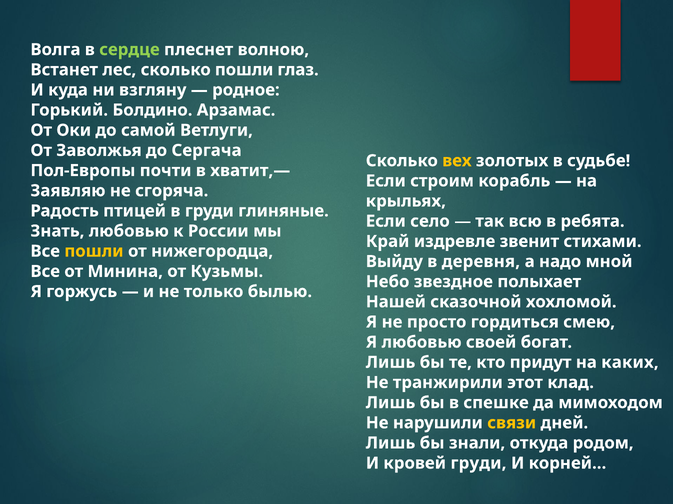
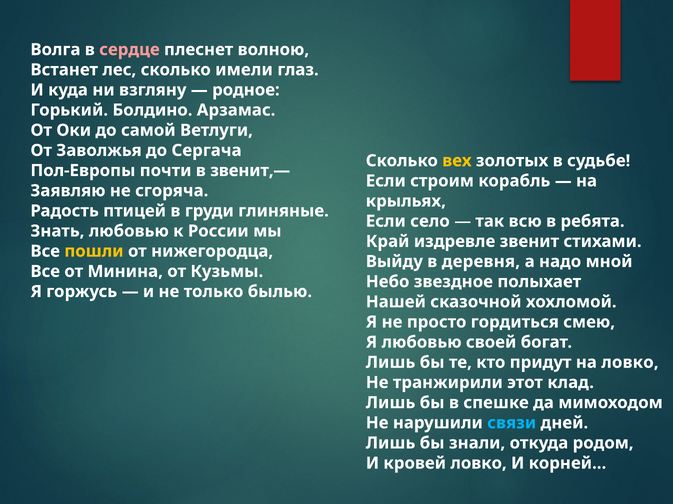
сердце colour: light green -> pink
сколько пошли: пошли -> имели
хватит,—: хватит,— -> звенит,—
на каких: каких -> ловко
связи colour: yellow -> light blue
кровей груди: груди -> ловко
